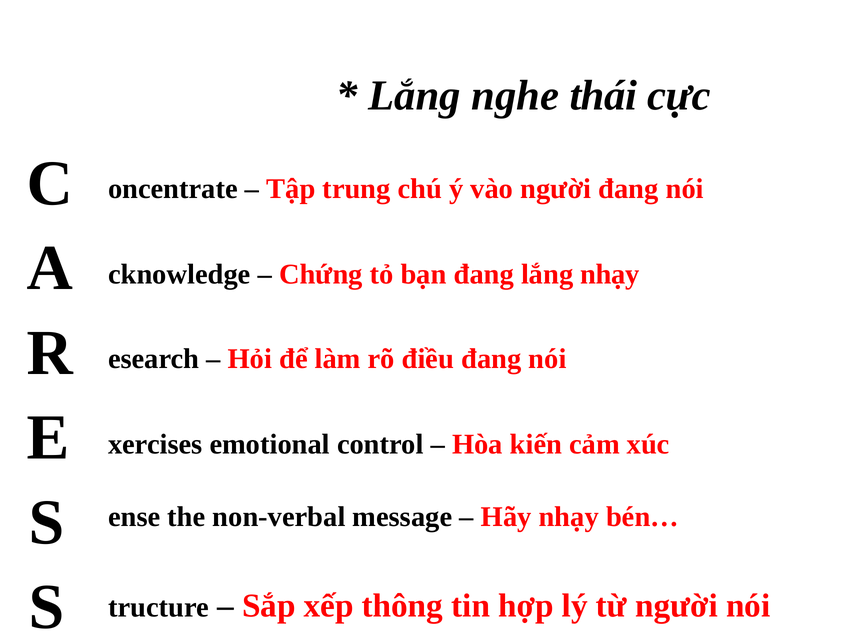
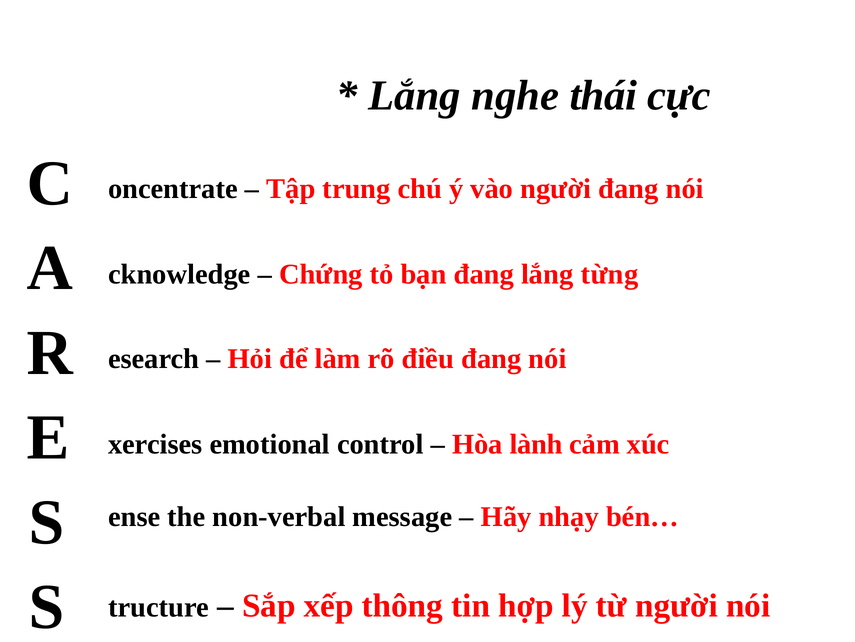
lắng nhạy: nhạy -> từng
kiến: kiến -> lành
